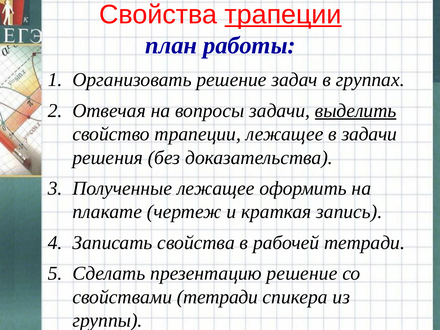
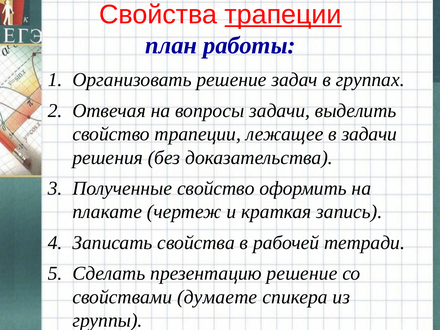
выделить underline: present -> none
Полученные лежащее: лежащее -> свойство
свойствами тетради: тетради -> думаете
